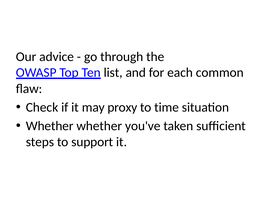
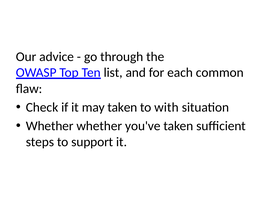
may proxy: proxy -> taken
time: time -> with
